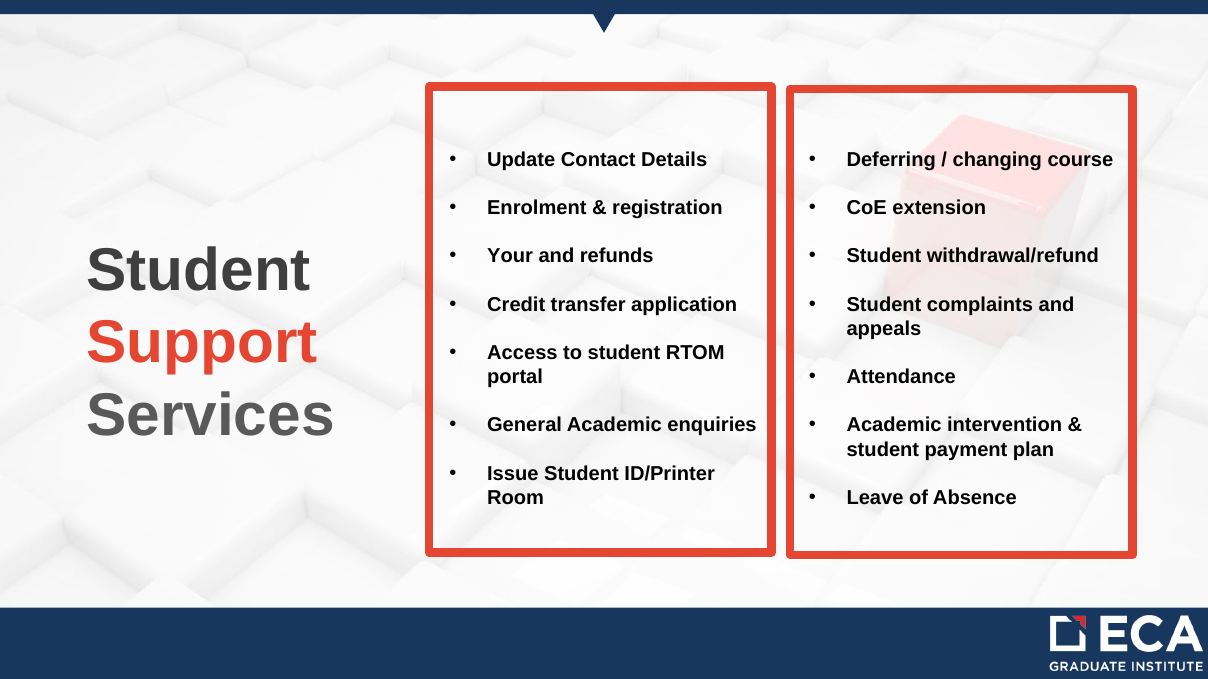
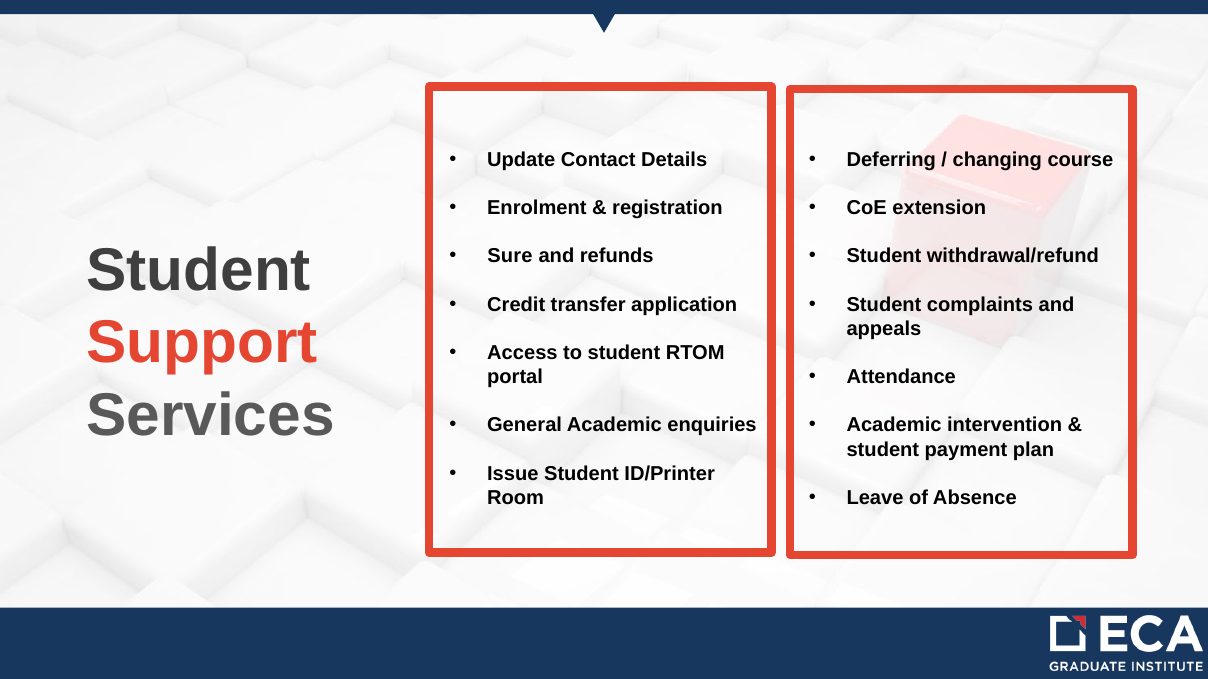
Your: Your -> Sure
